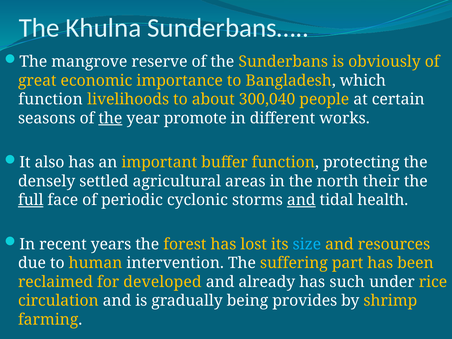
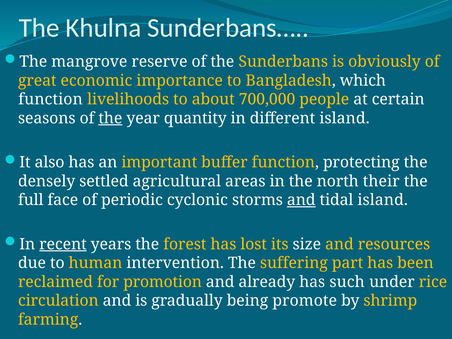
300,040: 300,040 -> 700,000
promote: promote -> quantity
different works: works -> island
full underline: present -> none
tidal health: health -> island
recent underline: none -> present
size colour: light blue -> white
developed: developed -> promotion
provides: provides -> promote
